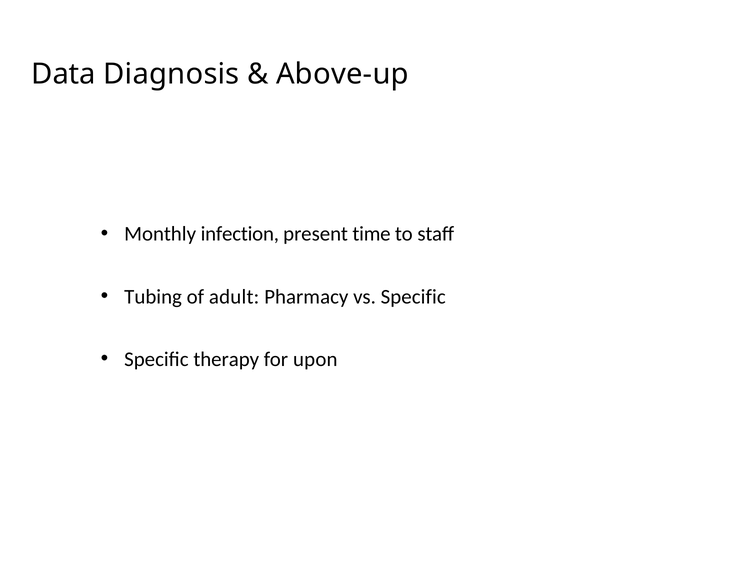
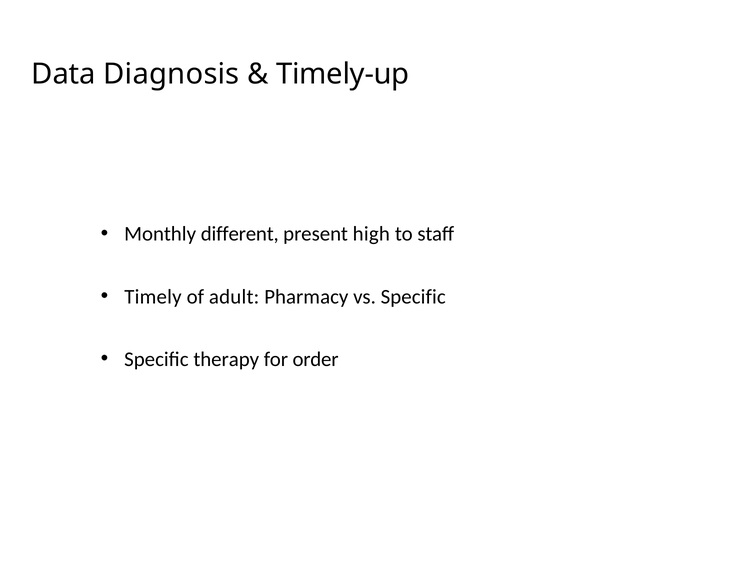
Above-up: Above-up -> Timely-up
infection: infection -> different
time: time -> high
Tubing: Tubing -> Timely
upon: upon -> order
